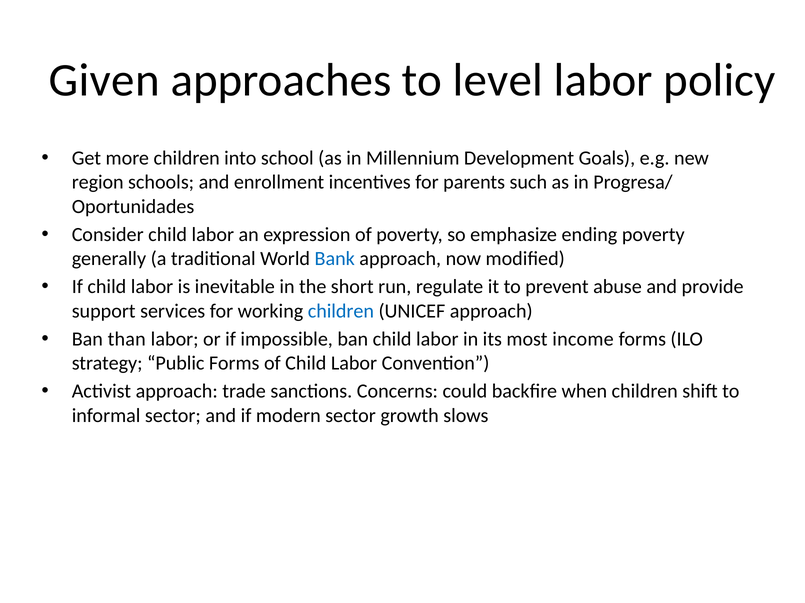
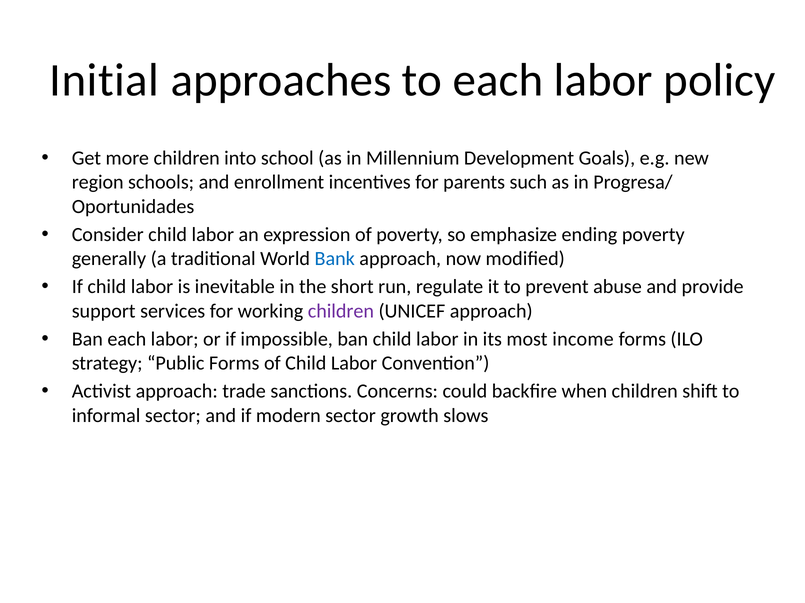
Given: Given -> Initial
to level: level -> each
children at (341, 311) colour: blue -> purple
Ban than: than -> each
